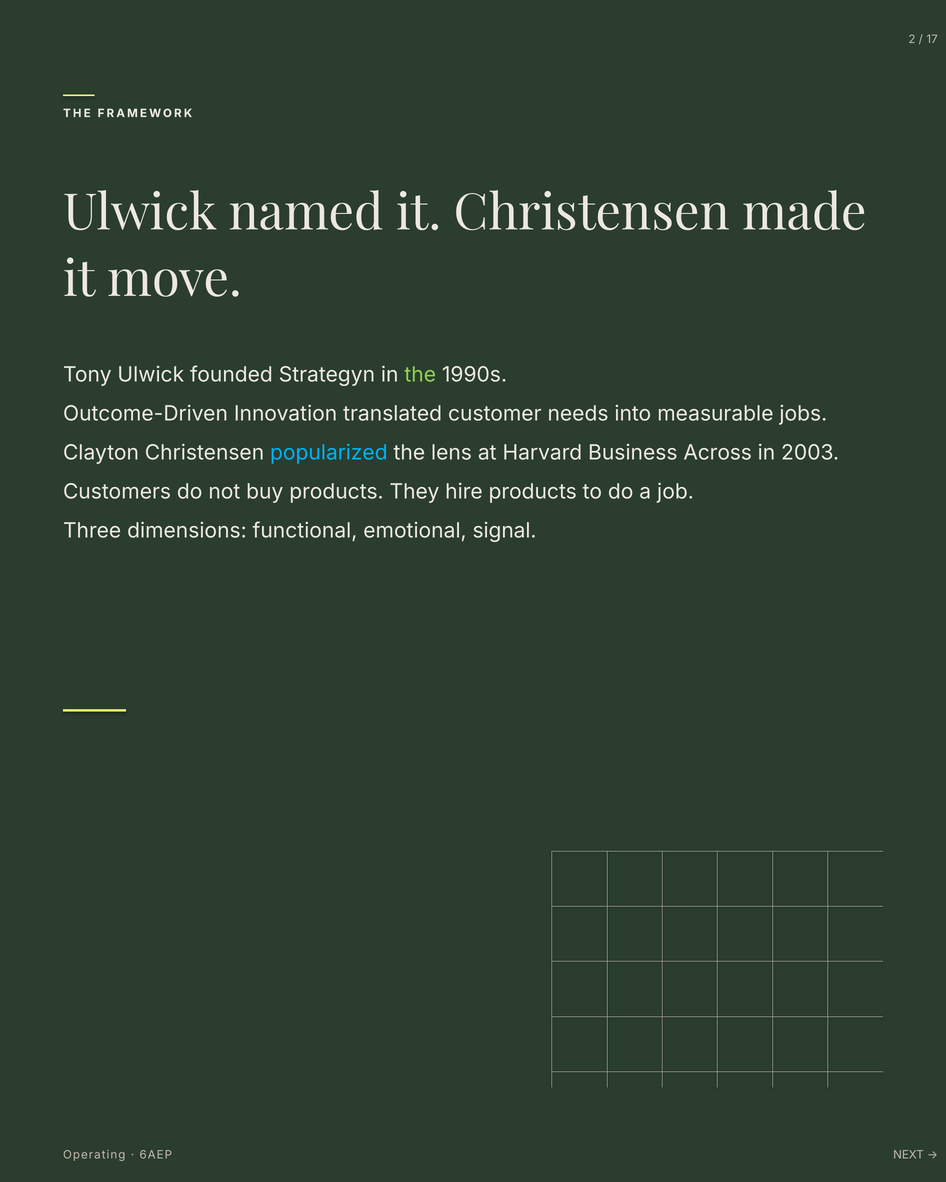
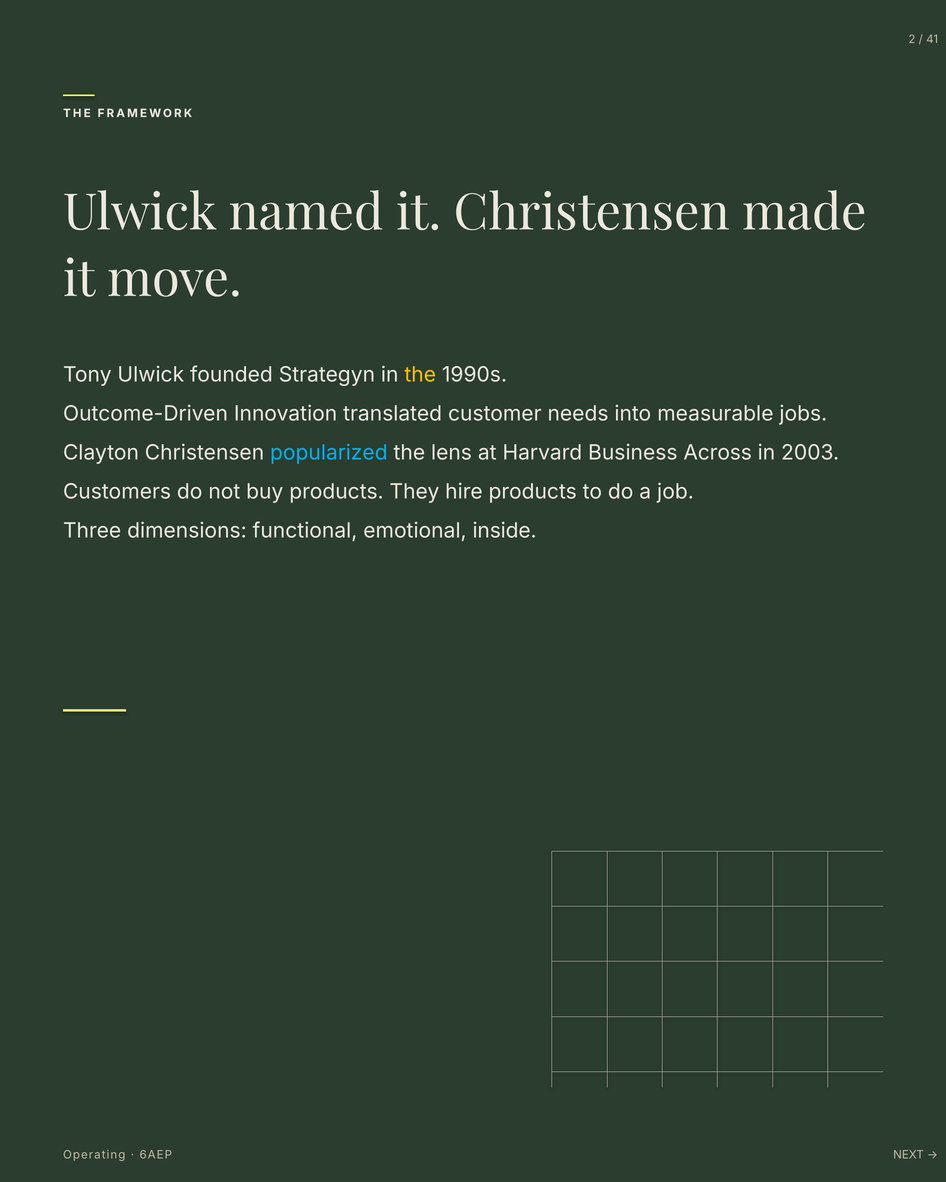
17: 17 -> 41
the at (420, 375) colour: light green -> yellow
signal: signal -> inside
